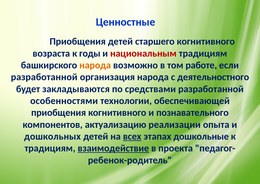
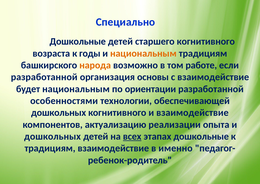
Ценностные: Ценностные -> Специально
Приобщения at (78, 41): Приобщения -> Дошкольные
национальным at (143, 53) colour: red -> orange
организация народа: народа -> основы
с деятельностного: деятельностного -> взаимодействие
будет закладываются: закладываются -> национальным
средствами: средствами -> ориентации
приобщения at (59, 113): приобщения -> дошкольных
и познавательного: познавательного -> взаимодействие
взаимодействие at (113, 148) underline: present -> none
проекта: проекта -> именно
